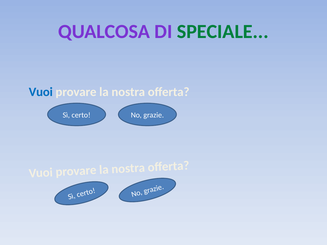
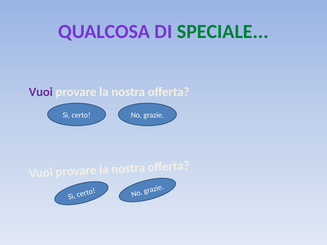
Vuoi at (41, 92) colour: blue -> purple
